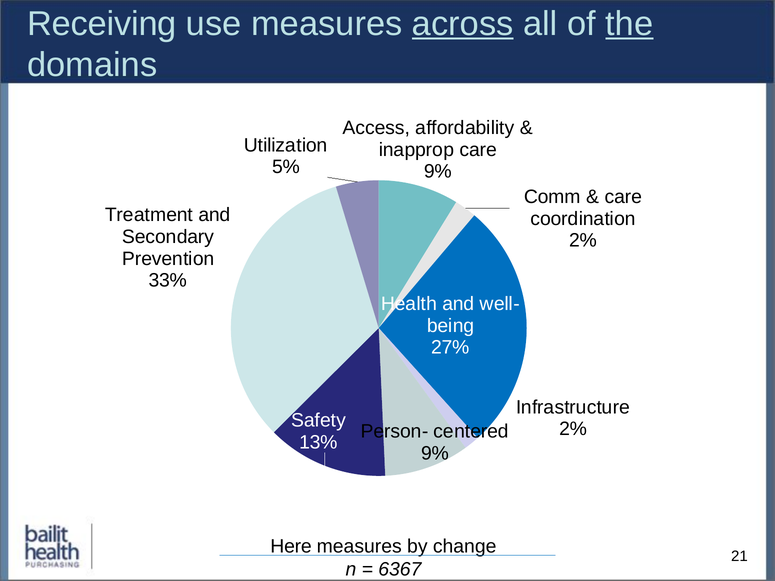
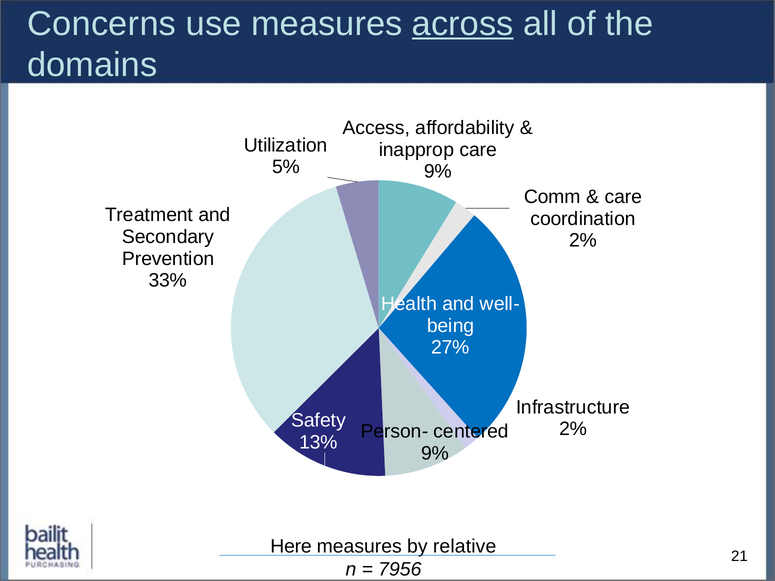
Receiving: Receiving -> Concerns
the underline: present -> none
change: change -> relative
6367: 6367 -> 7956
